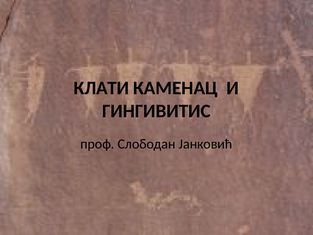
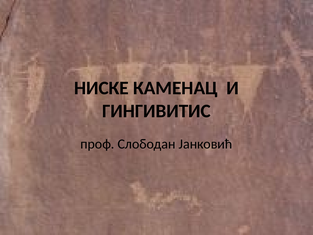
КЛАТИ: КЛАТИ -> НИСКЕ
